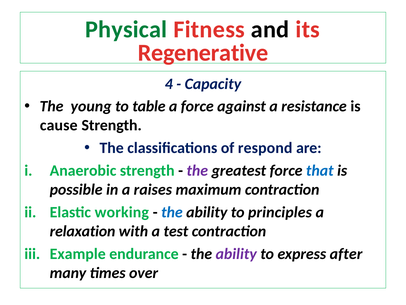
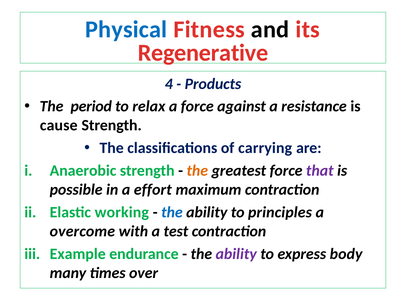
Physical colour: green -> blue
Capacity: Capacity -> Products
young: young -> period
table: table -> relax
respond: respond -> carrying
the at (197, 170) colour: purple -> orange
that colour: blue -> purple
raises: raises -> effort
relaxation: relaxation -> overcome
after: after -> body
